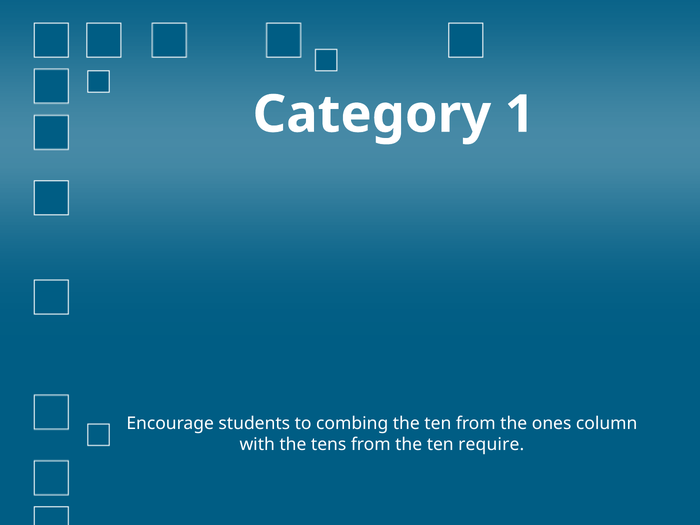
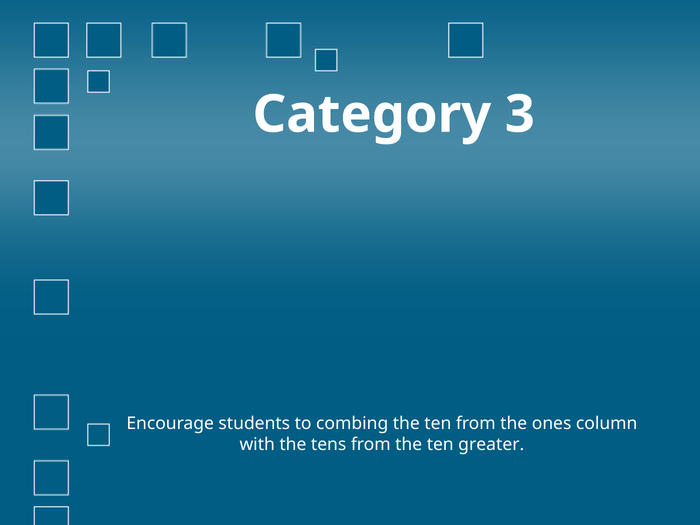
1: 1 -> 3
require: require -> greater
